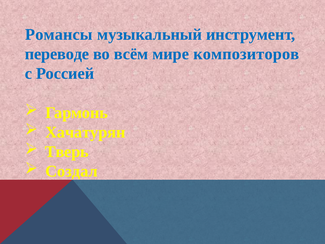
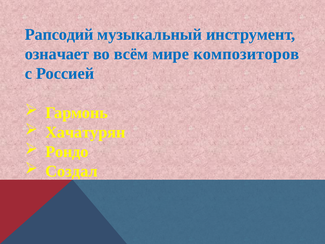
Романсы: Романсы -> Рапсодий
переводе: переводе -> означает
Тверь: Тверь -> Рондо
